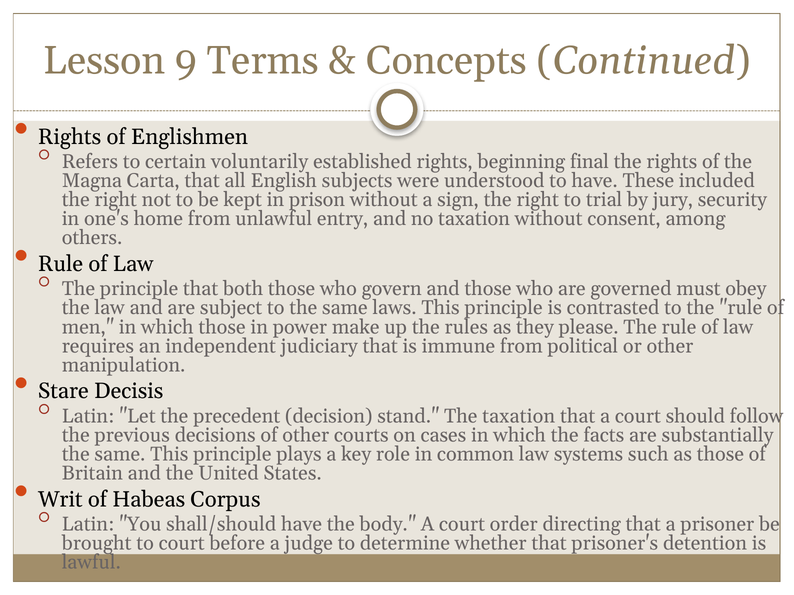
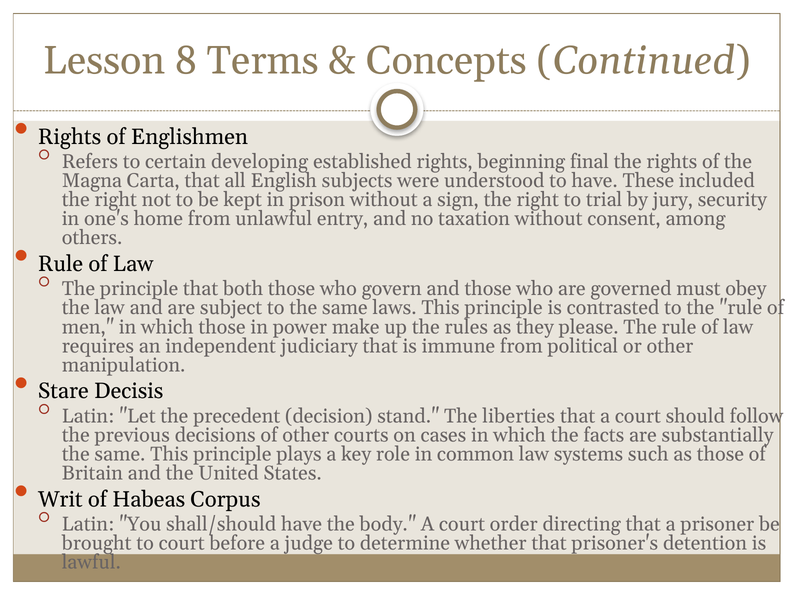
9: 9 -> 8
voluntarily: voluntarily -> developing
The taxation: taxation -> liberties
